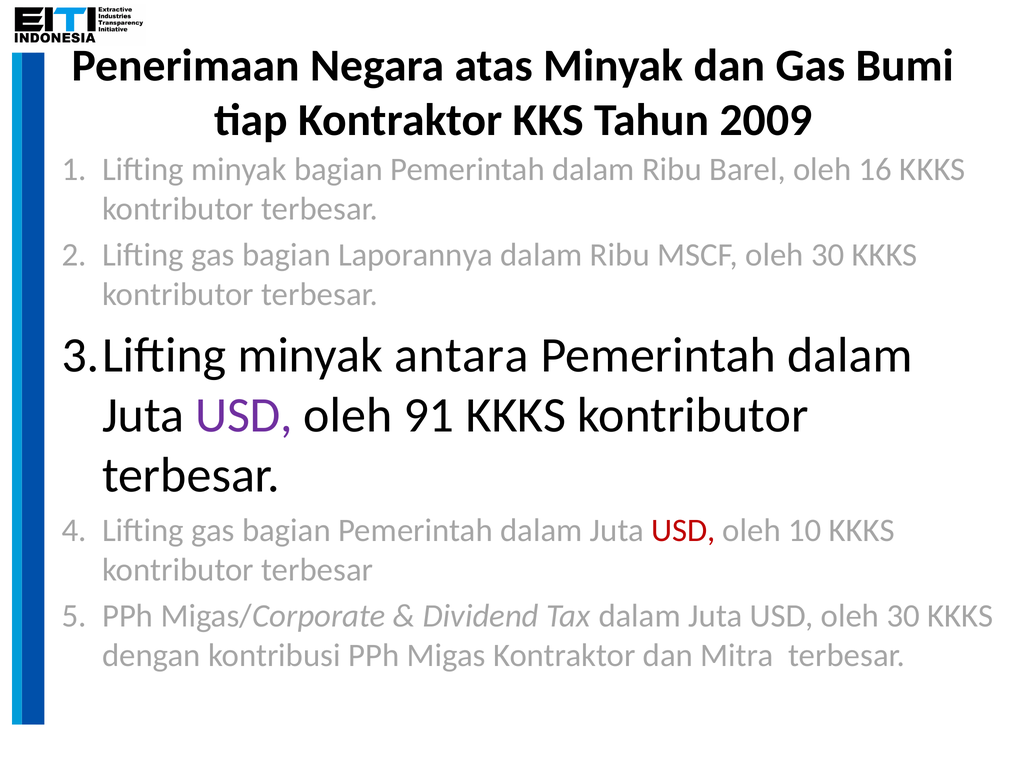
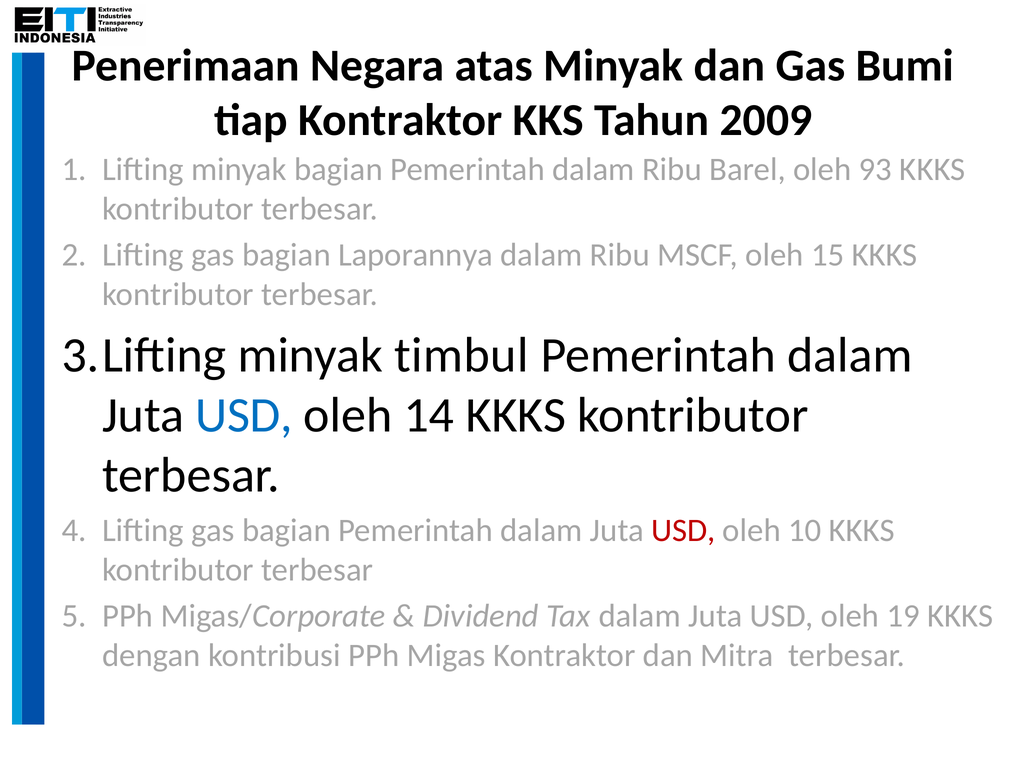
16: 16 -> 93
MSCF oleh 30: 30 -> 15
antara: antara -> timbul
USD at (244, 415) colour: purple -> blue
91: 91 -> 14
USD oleh 30: 30 -> 19
